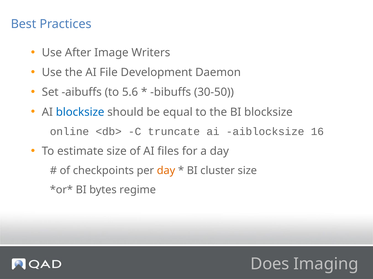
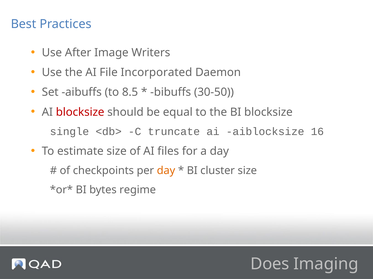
Development: Development -> Incorporated
5.6: 5.6 -> 8.5
blocksize at (80, 112) colour: blue -> red
online: online -> single
